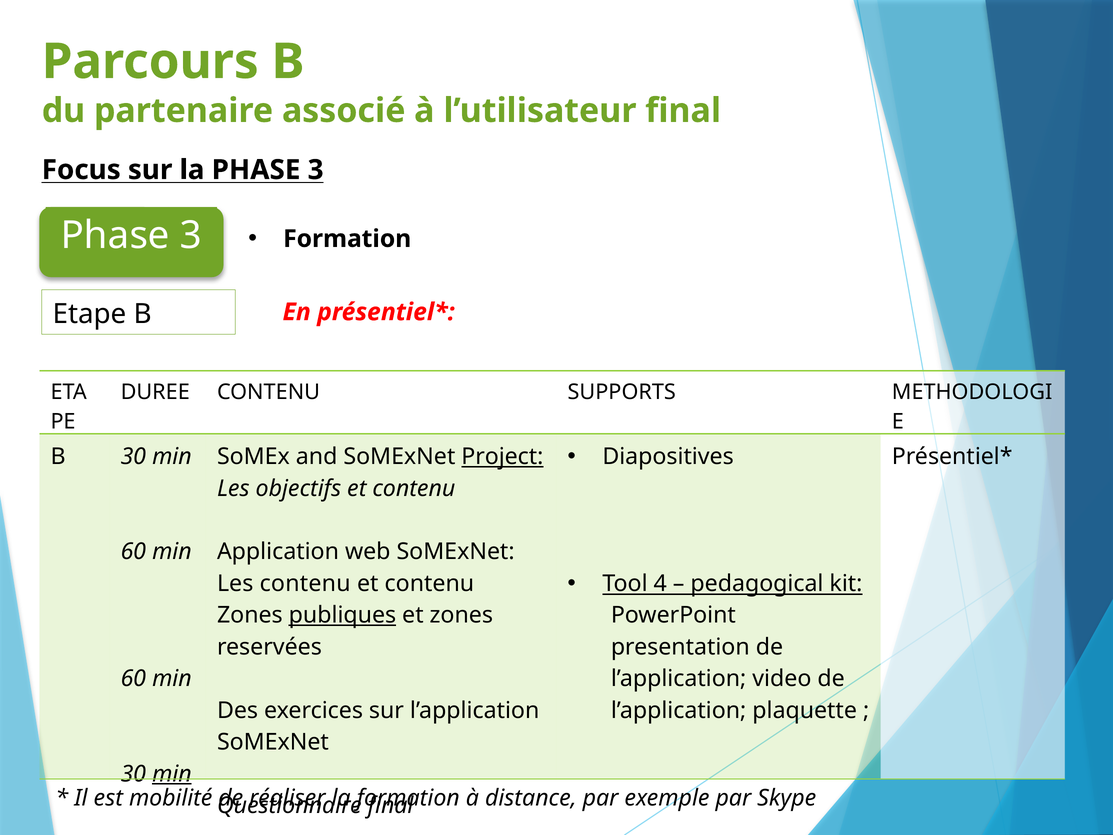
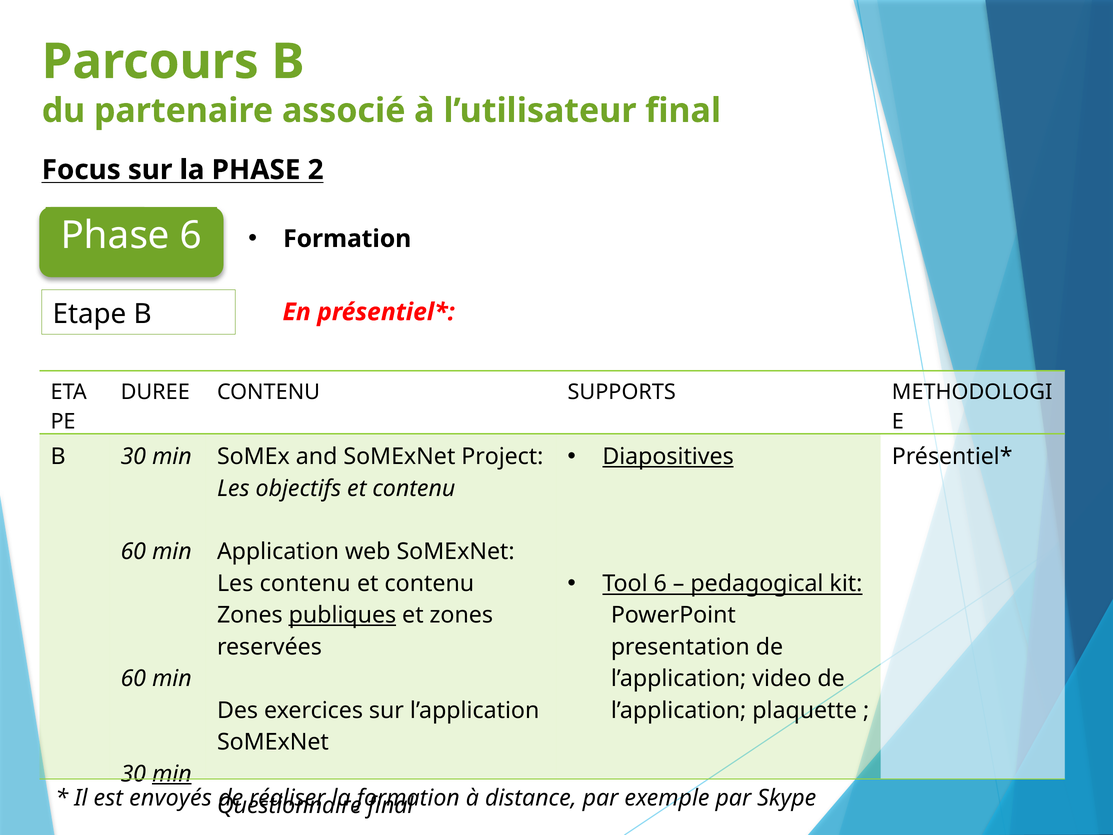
la PHASE 3: 3 -> 2
3 at (191, 235): 3 -> 6
Diapositives underline: none -> present
Project underline: present -> none
Tool 4: 4 -> 6
mobilité: mobilité -> envoyés
